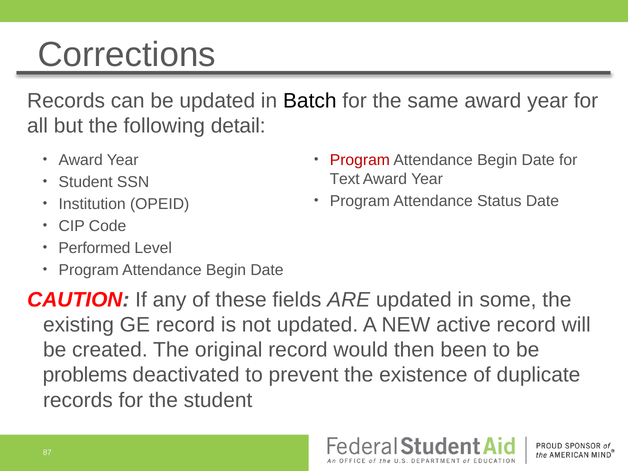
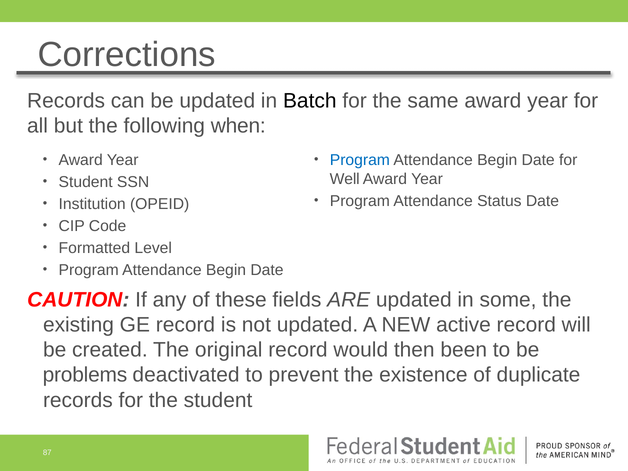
detail: detail -> when
Program at (360, 160) colour: red -> blue
Text: Text -> Well
Performed: Performed -> Formatted
